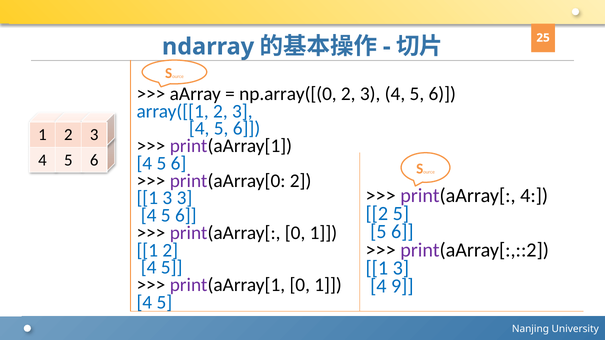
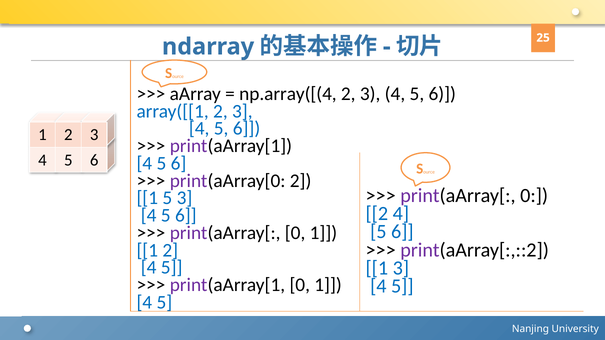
np.array([(0: np.array([(0 -> np.array([(4
4 at (534, 196): 4 -> 0
3 at (167, 198): 3 -> 5
5 at (401, 214): 5 -> 4
9 at (402, 286): 9 -> 5
